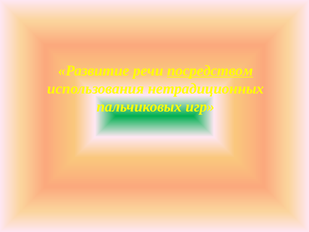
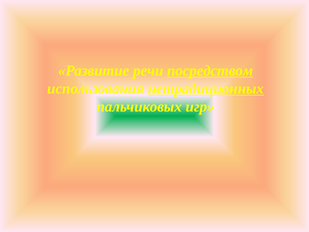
нетрадиционных underline: none -> present
